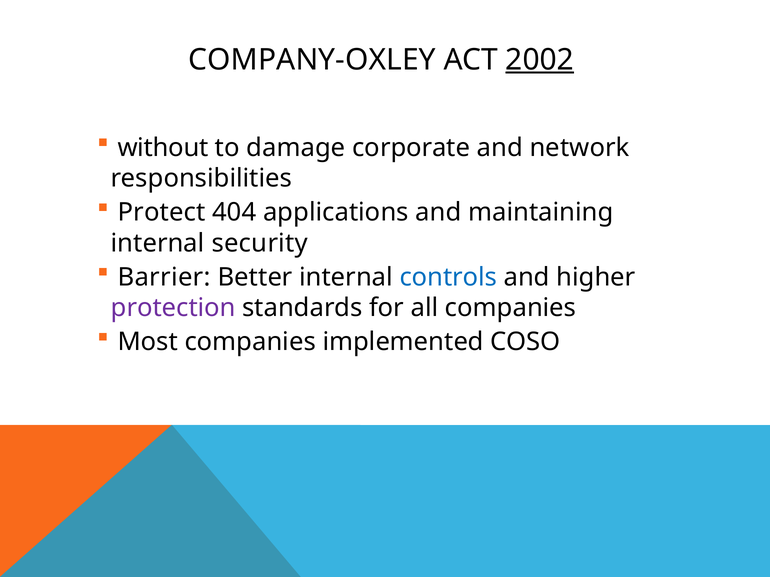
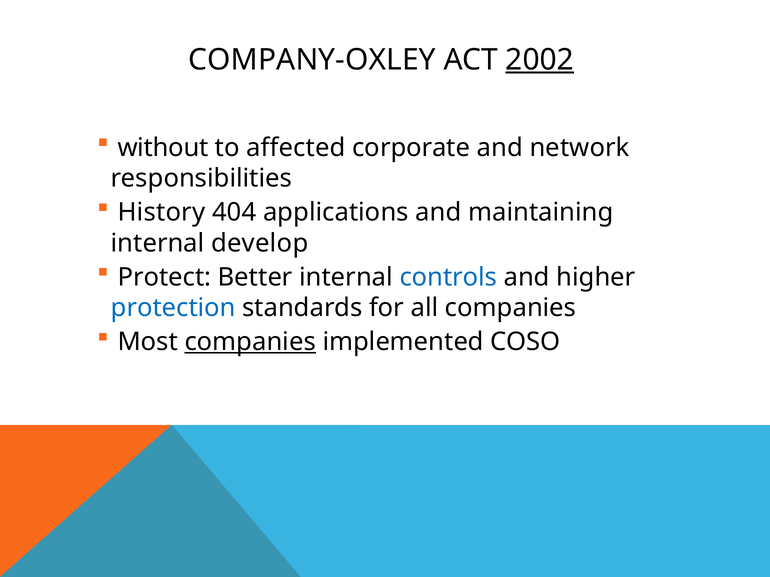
damage: damage -> affected
Protect: Protect -> History
security: security -> develop
Barrier: Barrier -> Protect
protection colour: purple -> blue
companies at (250, 342) underline: none -> present
